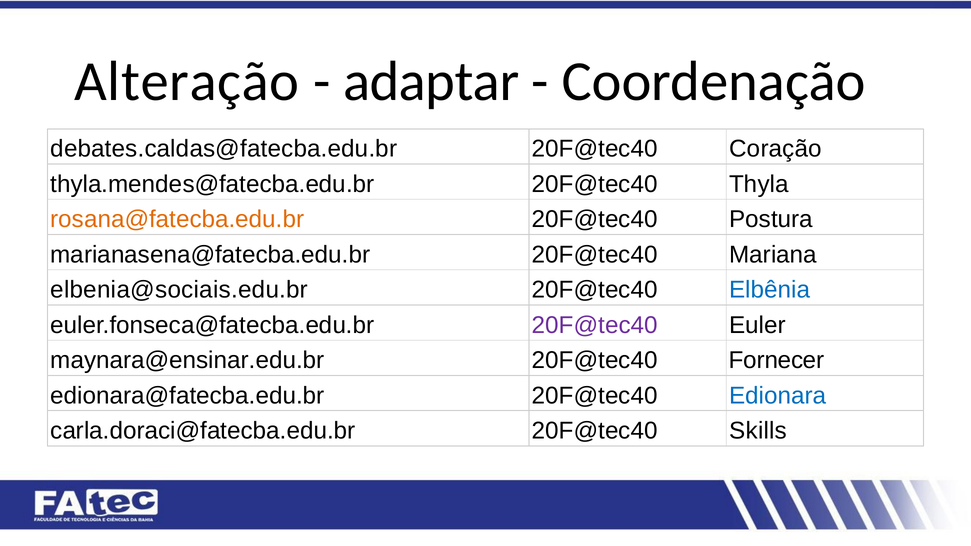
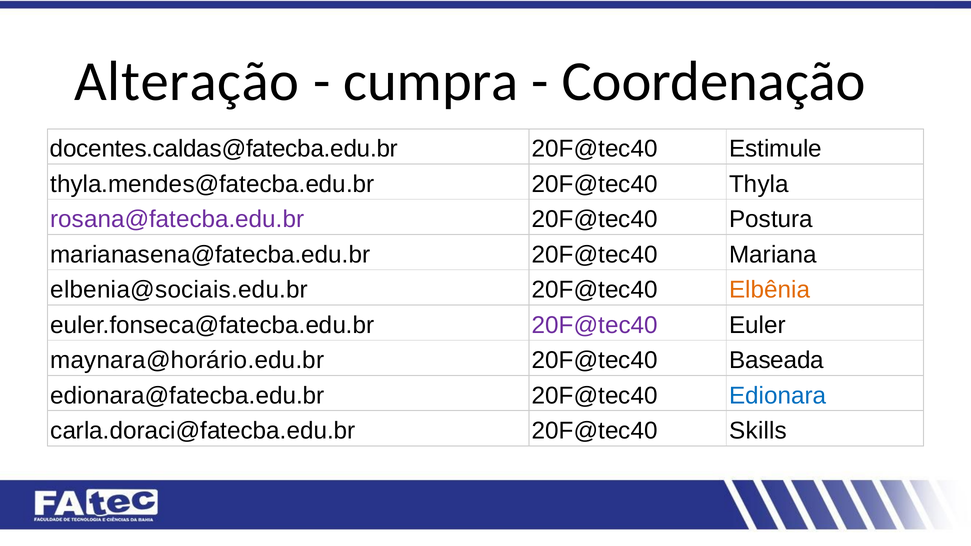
adaptar: adaptar -> cumpra
debates.caldas@fatecba.edu.br: debates.caldas@fatecba.edu.br -> docentes.caldas@fatecba.edu.br
Coração: Coração -> Estimule
rosana@fatecba.edu.br colour: orange -> purple
Elbênia colour: blue -> orange
maynara@ensinar.edu.br: maynara@ensinar.edu.br -> maynara@horário.edu.br
Fornecer: Fornecer -> Baseada
